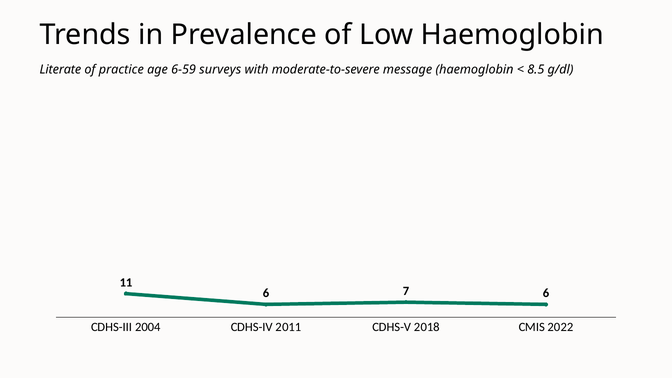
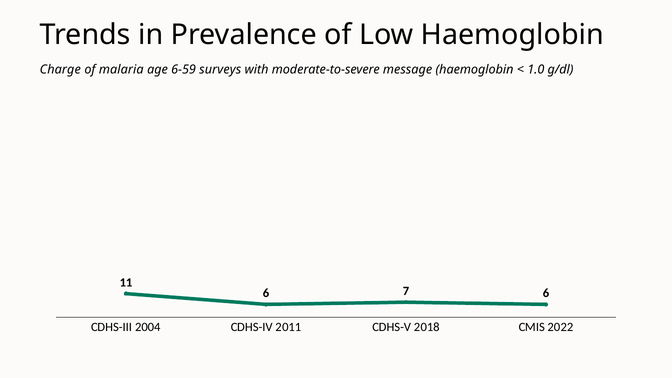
Literate: Literate -> Charge
practice: practice -> malaria
8.5: 8.5 -> 1.0
